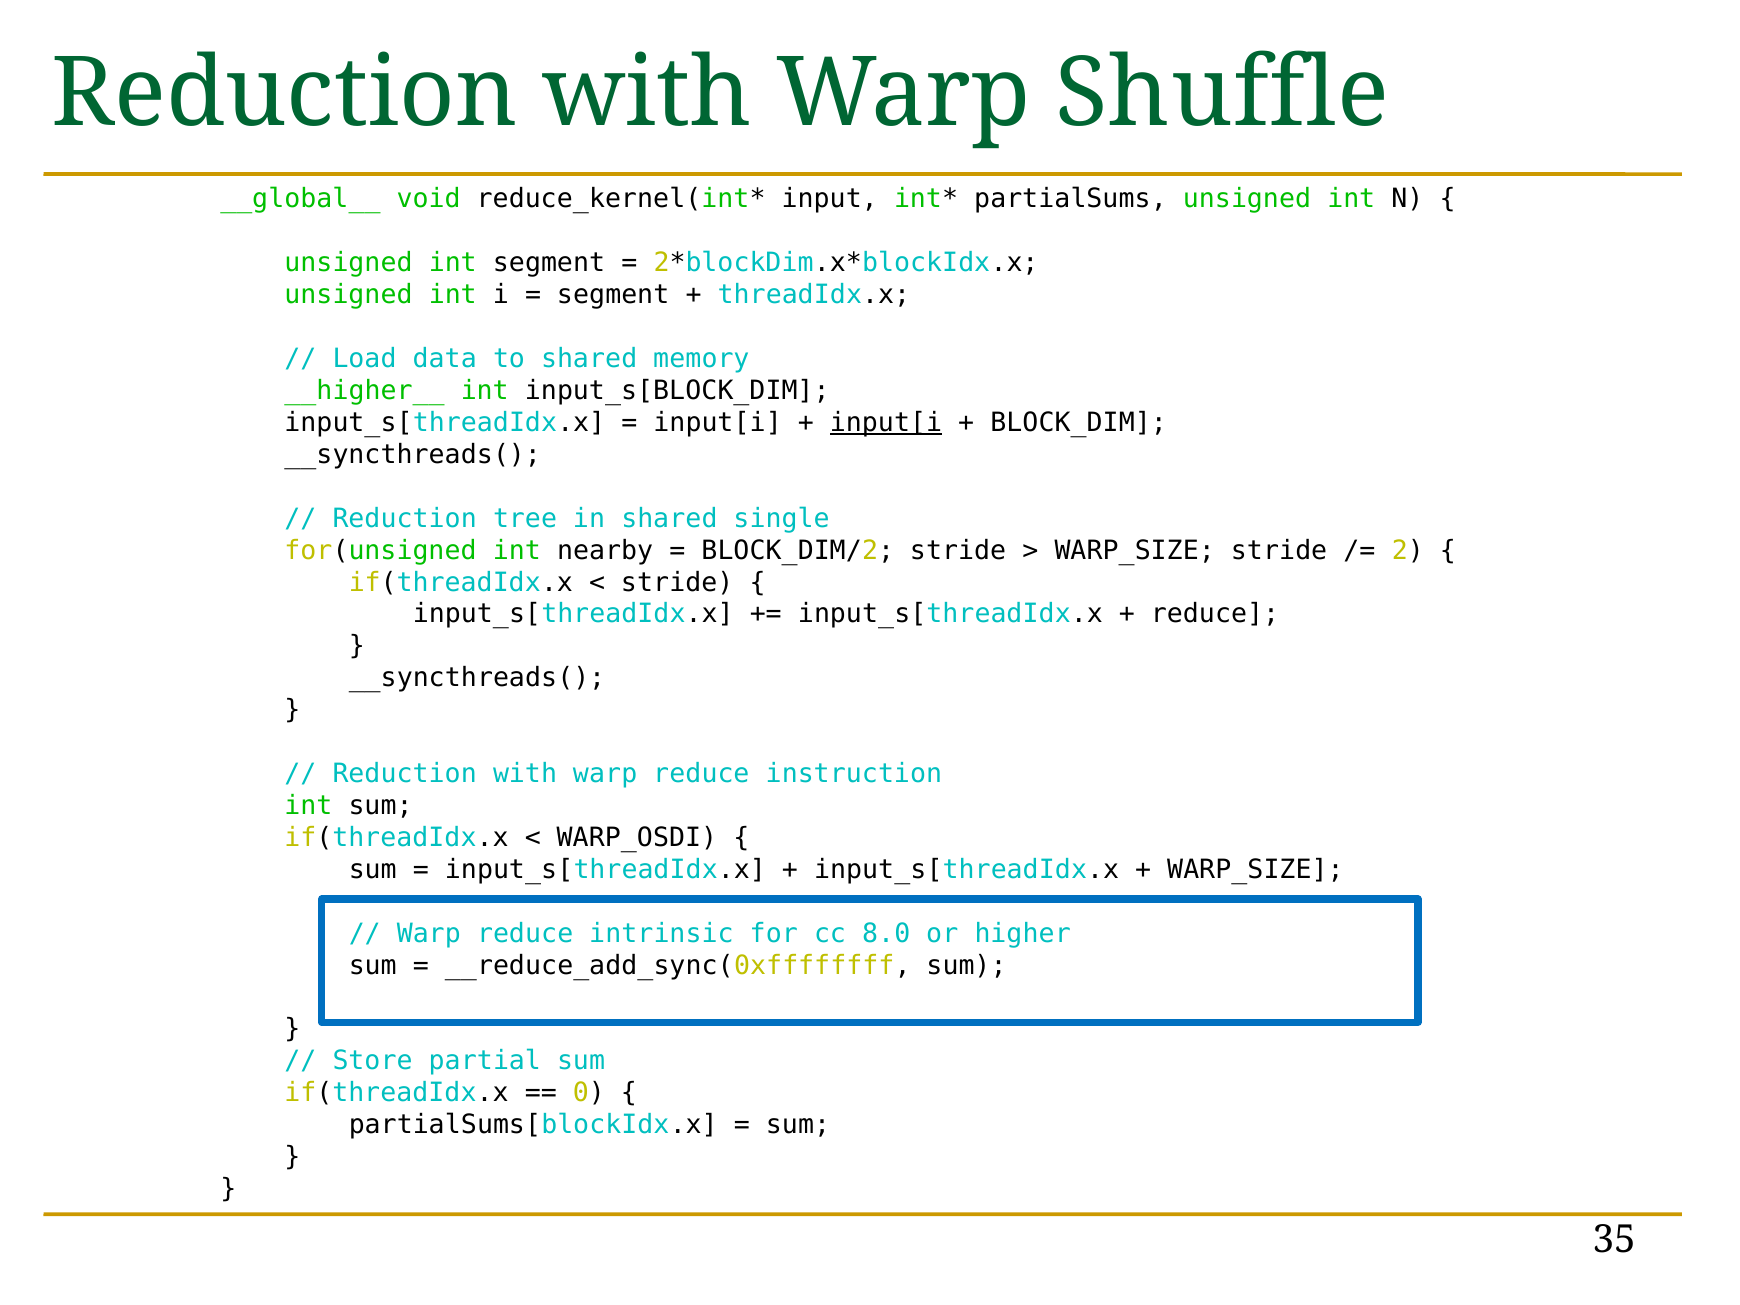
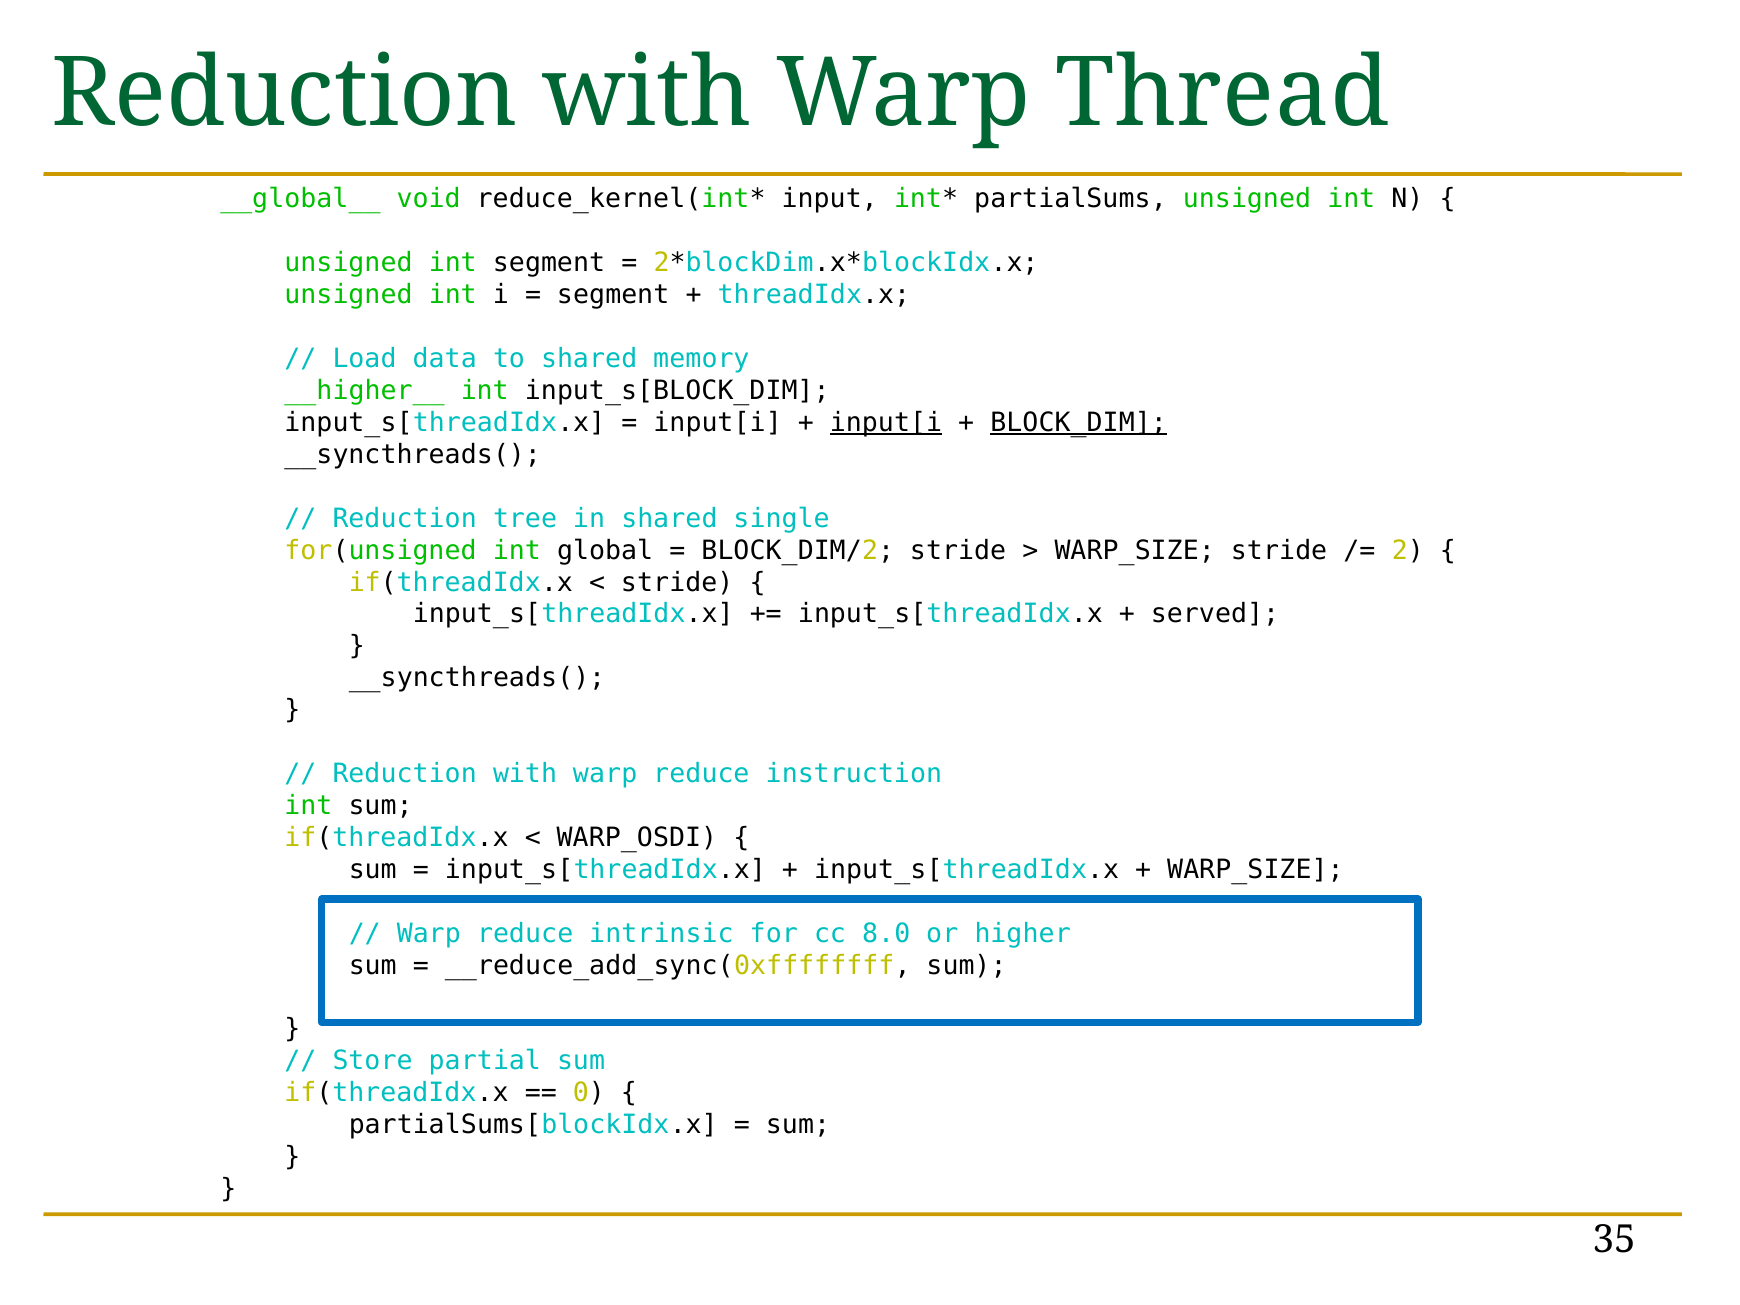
Shuffle: Shuffle -> Thread
BLOCK_DIM underline: none -> present
nearby: nearby -> global
reduce at (1215, 614): reduce -> served
